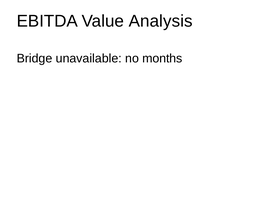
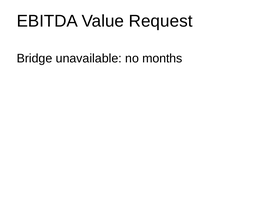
Analysis: Analysis -> Request
